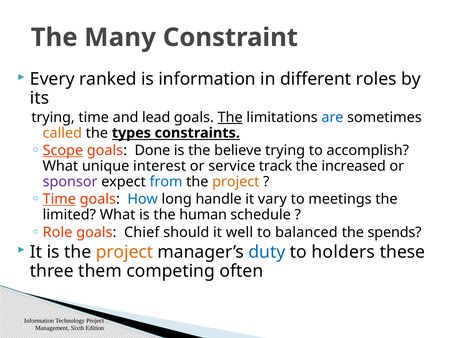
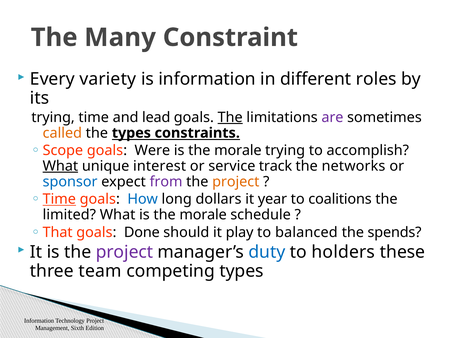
ranked: ranked -> variety
are colour: blue -> purple
Scope underline: present -> none
Done: Done -> Were
believe at (238, 151): believe -> morale
What at (60, 166) underline: none -> present
increased: increased -> networks
sponsor colour: purple -> blue
from colour: blue -> purple
handle: handle -> dollars
vary: vary -> year
meetings: meetings -> coalitions
What is the human: human -> morale
Role: Role -> That
Chief: Chief -> Done
well: well -> play
project at (124, 252) colour: orange -> purple
them: them -> team
competing often: often -> types
